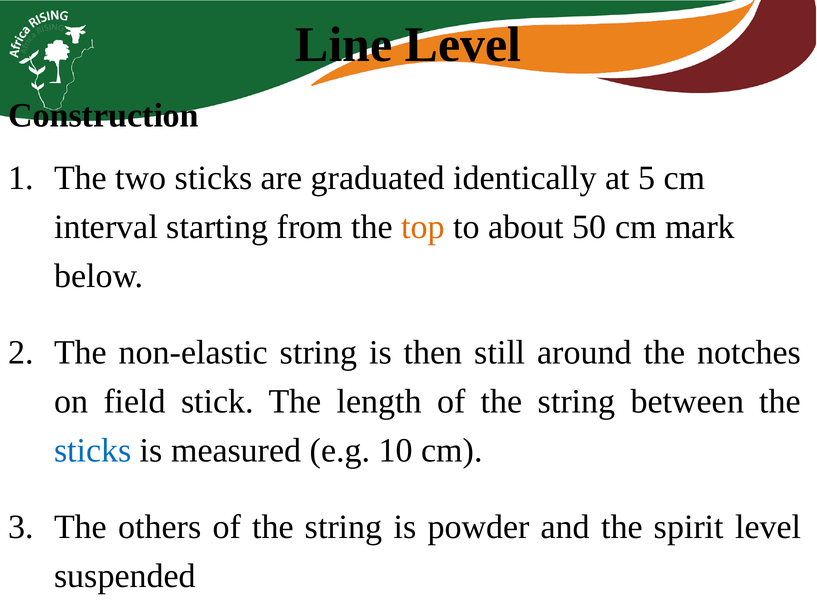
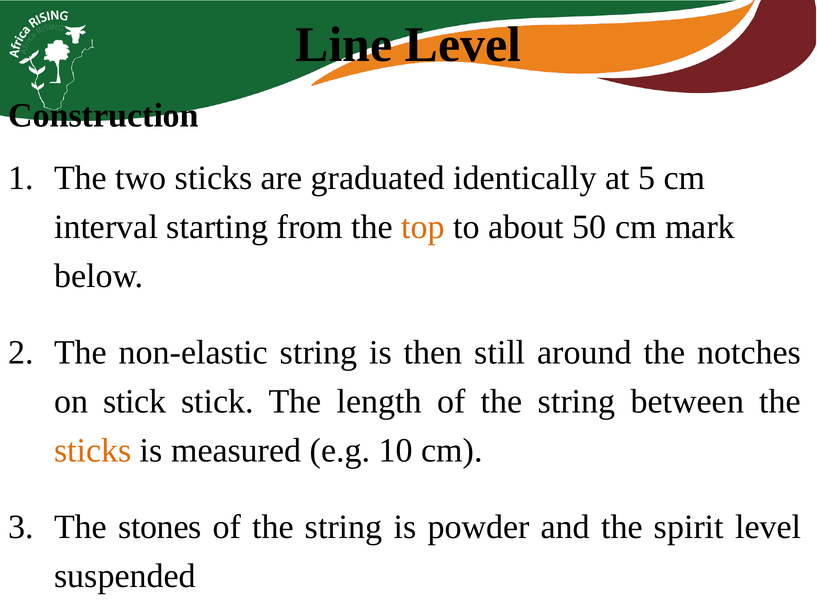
on field: field -> stick
sticks at (93, 450) colour: blue -> orange
others: others -> stones
